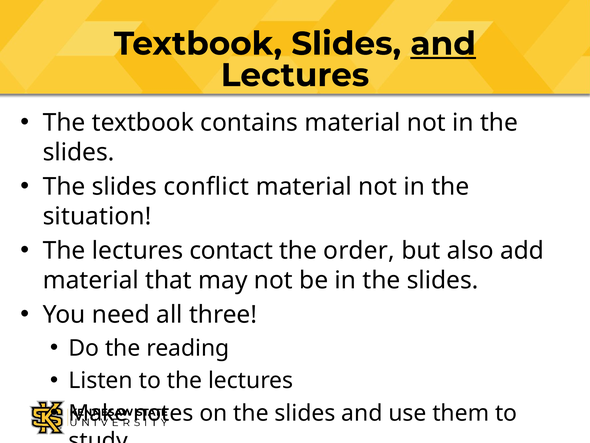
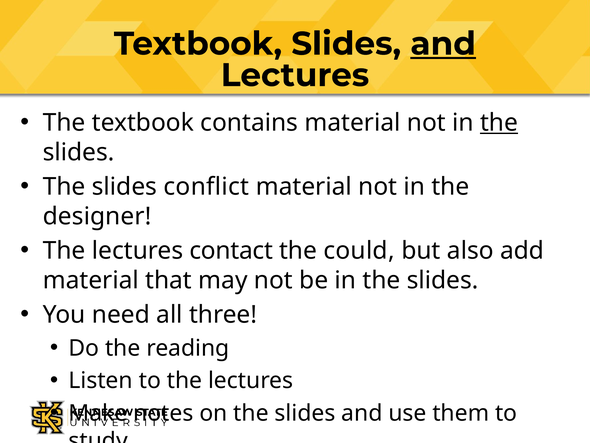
the at (499, 123) underline: none -> present
situation: situation -> designer
order: order -> could
